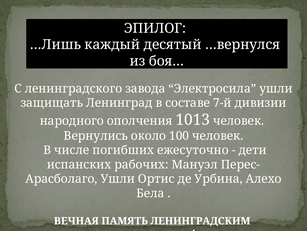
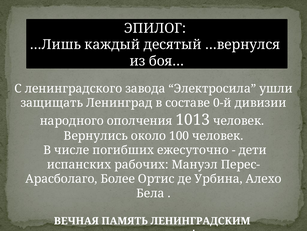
7-й: 7-й -> 0-й
Ушли at (118, 178): Ушли -> Более
